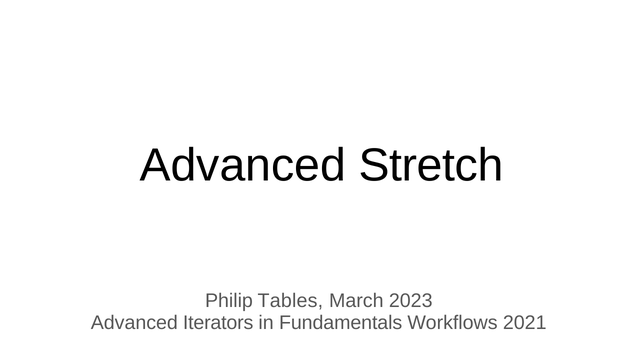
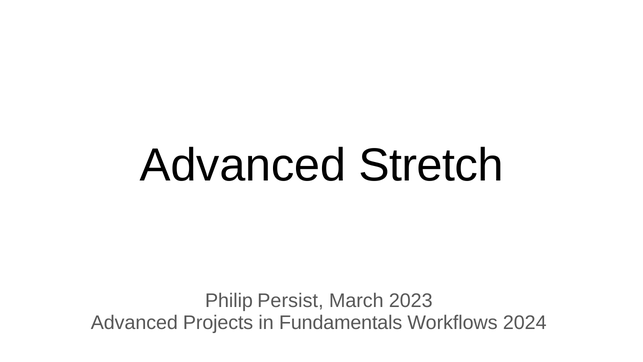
Tables: Tables -> Persist
Iterators: Iterators -> Projects
2021: 2021 -> 2024
